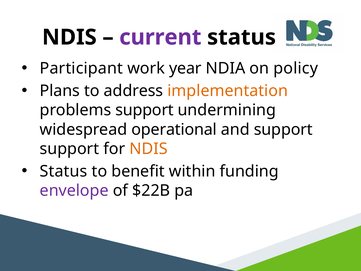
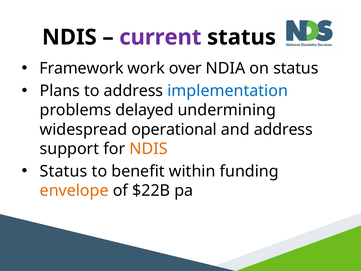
Participant: Participant -> Framework
year: year -> over
on policy: policy -> status
implementation colour: orange -> blue
problems support: support -> delayed
and support: support -> address
envelope colour: purple -> orange
